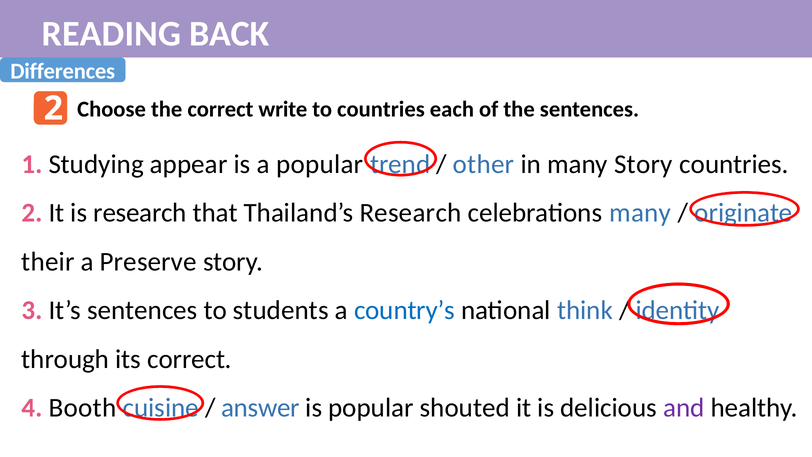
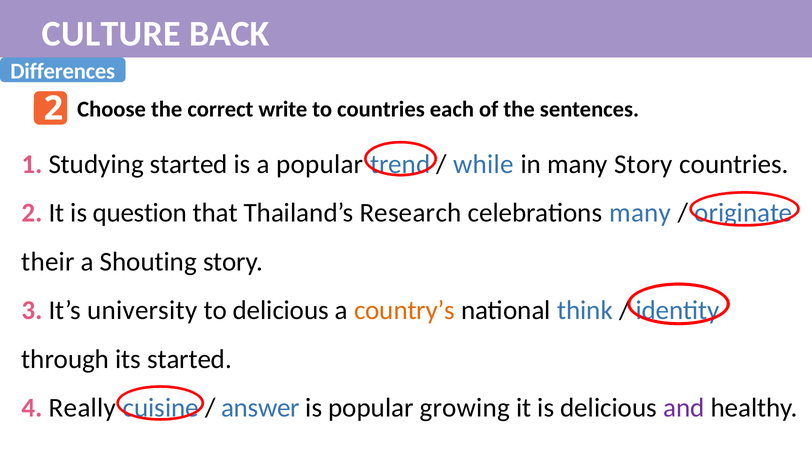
READING: READING -> CULTURE
Studying appear: appear -> started
other: other -> while
is research: research -> question
Preserve: Preserve -> Shouting
It’s sentences: sentences -> university
to students: students -> delicious
country’s colour: blue -> orange
its correct: correct -> started
Booth: Booth -> Really
shouted: shouted -> growing
